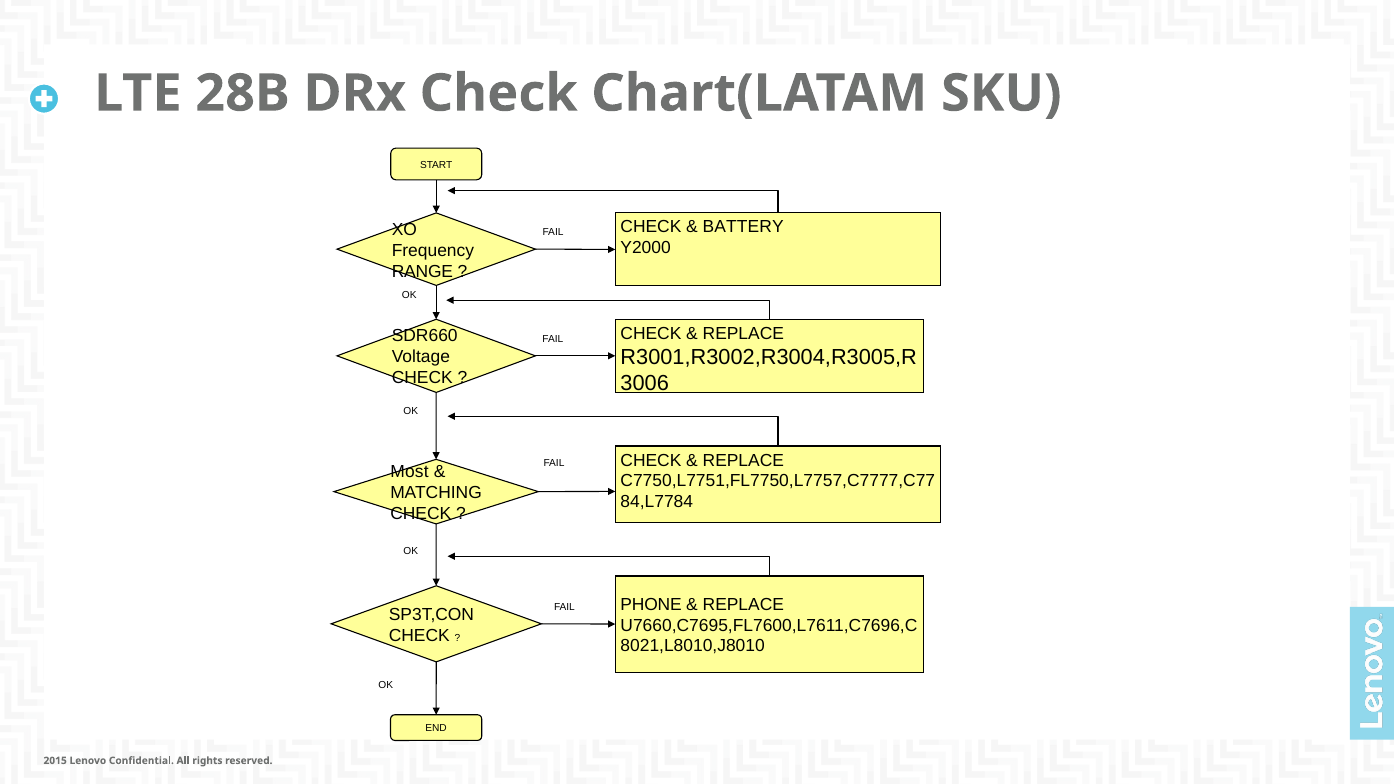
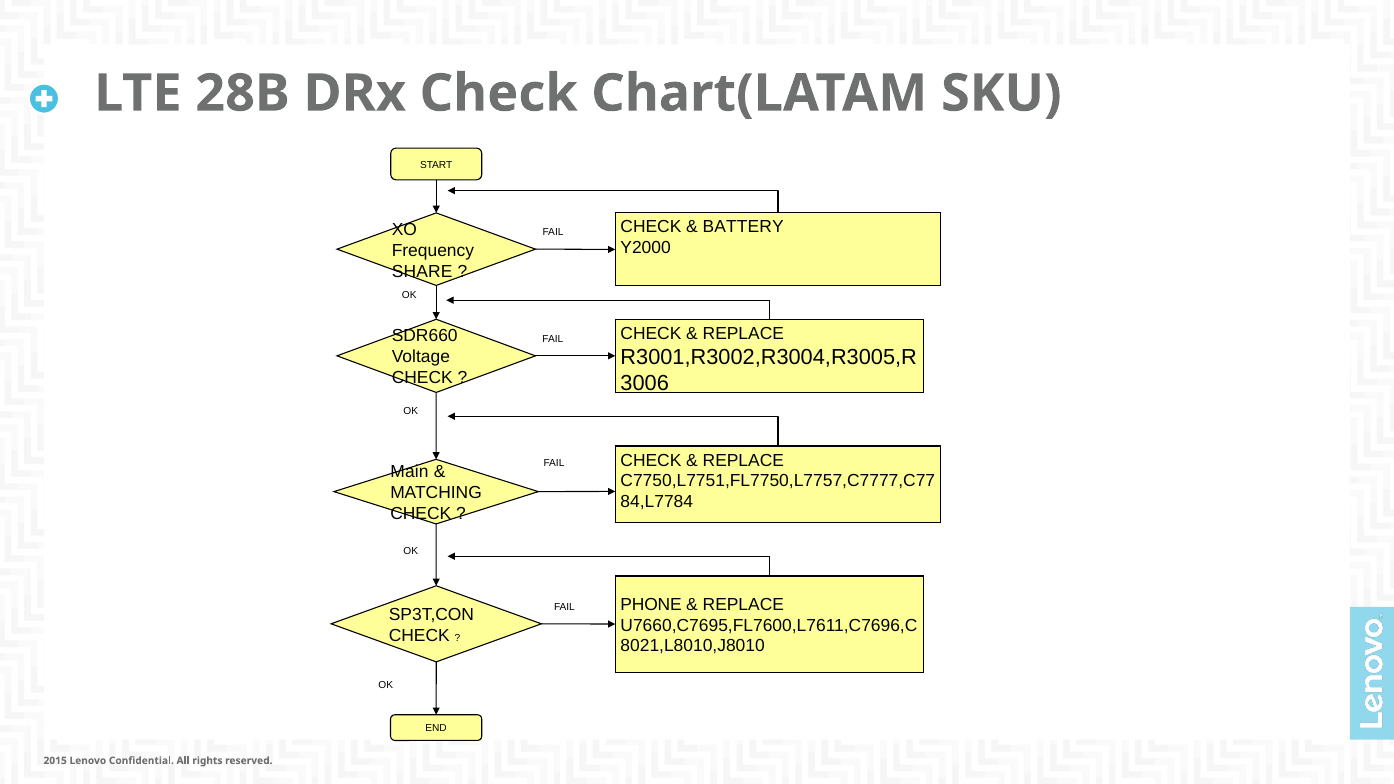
RANGE: RANGE -> SHARE
Most: Most -> Main
